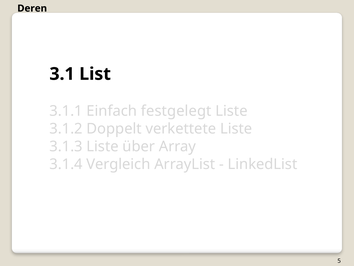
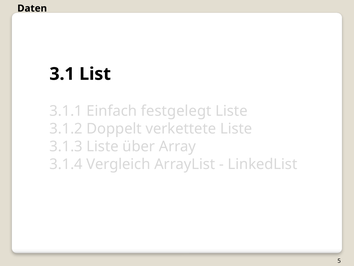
Deren: Deren -> Daten
